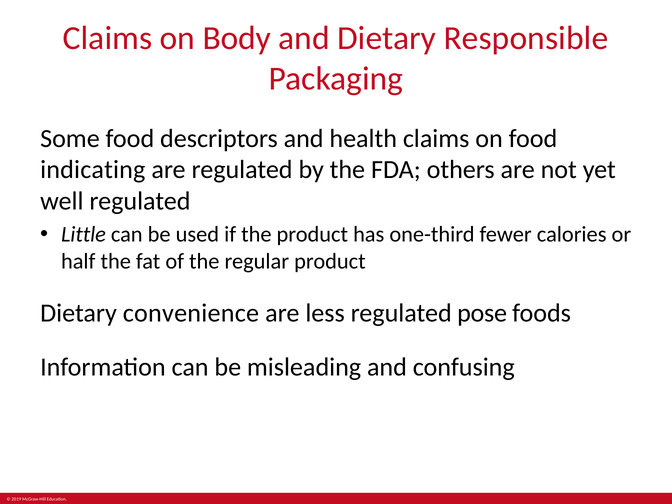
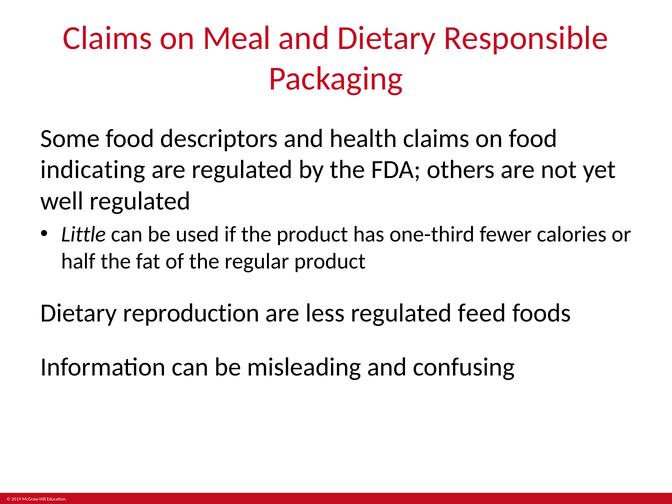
Body: Body -> Meal
convenience: convenience -> reproduction
pose: pose -> feed
